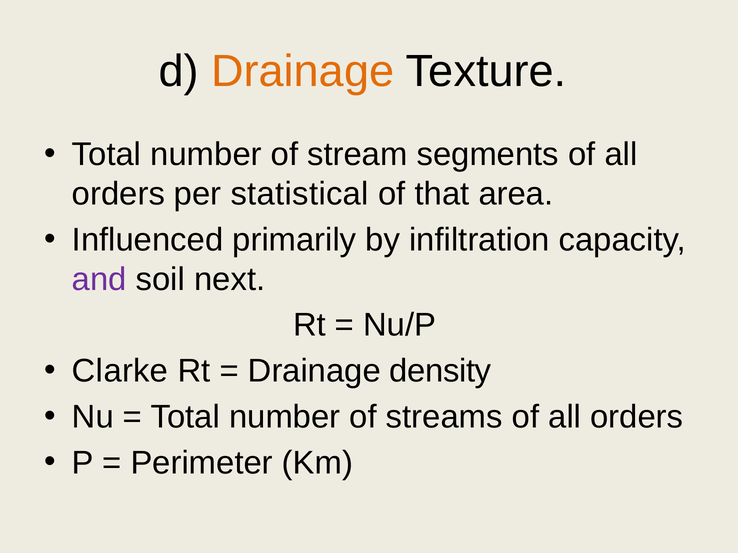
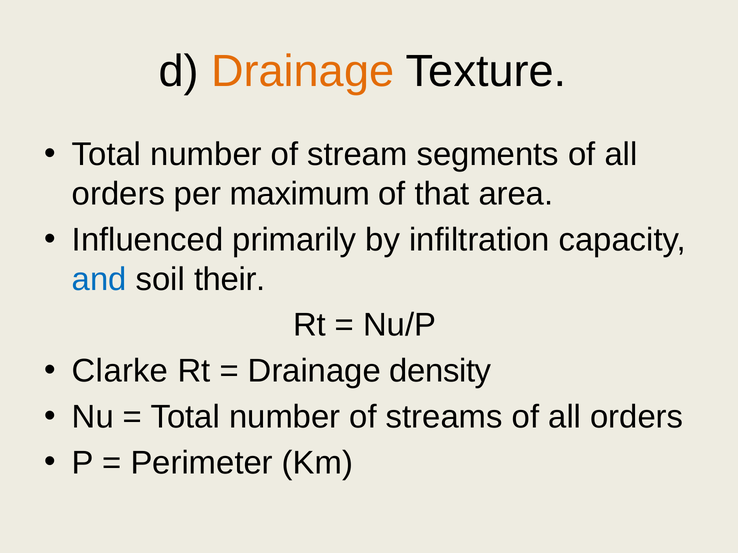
statistical: statistical -> maximum
and colour: purple -> blue
next: next -> their
